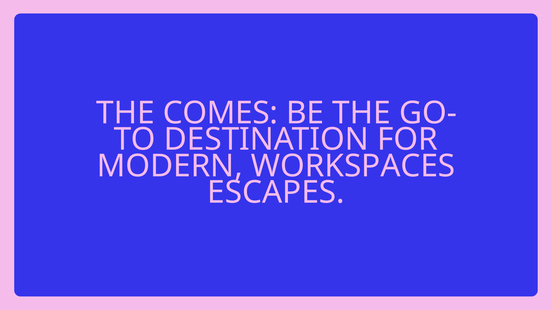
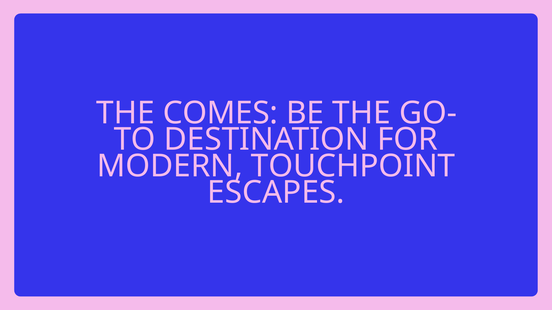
WORKSPACES: WORKSPACES -> TOUCHPOINT
